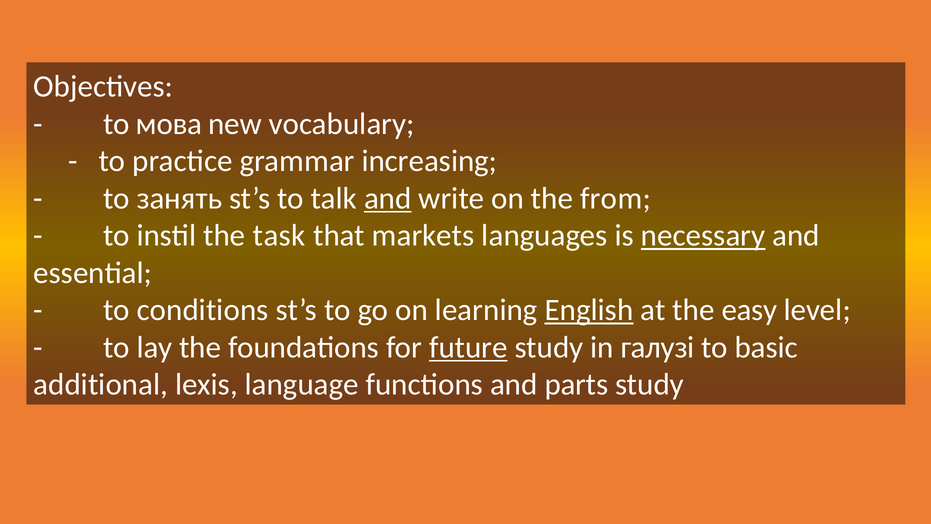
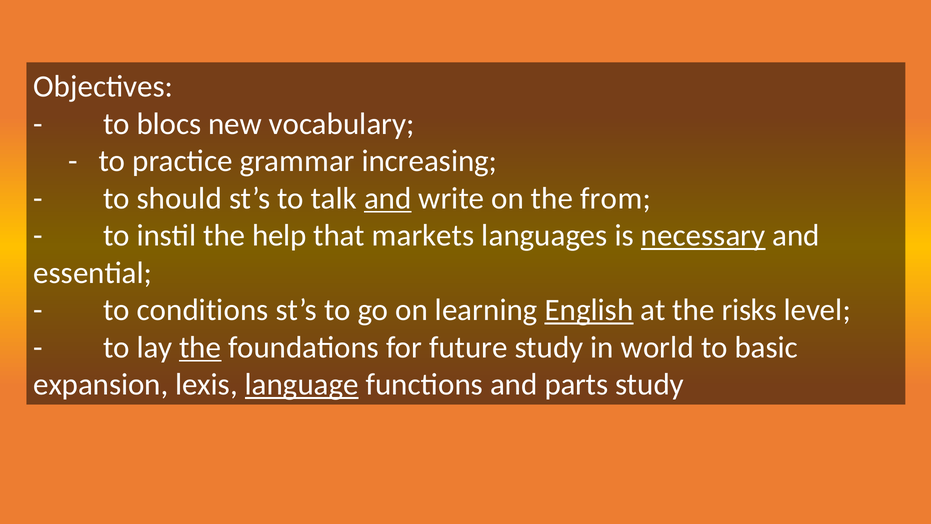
мова: мова -> blocs
занять: занять -> should
task: task -> help
easy: easy -> risks
the at (200, 347) underline: none -> present
future underline: present -> none
галузі: галузі -> world
additional: additional -> expansion
language underline: none -> present
